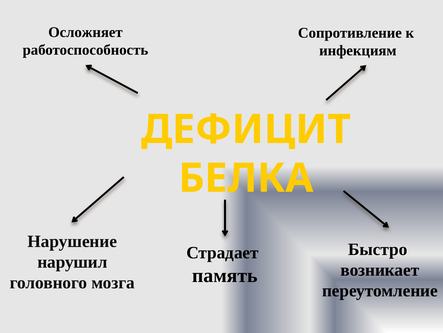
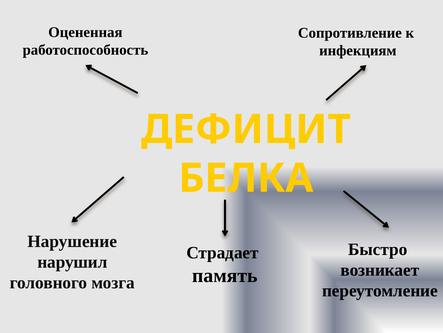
Осложняет: Осложняет -> Оцененная
